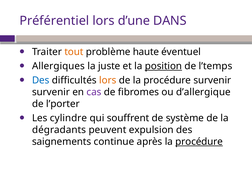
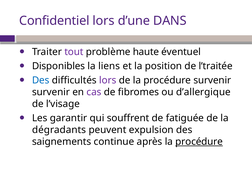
Préférentiel: Préférentiel -> Confidentiel
tout colour: orange -> purple
Allergiques: Allergiques -> Disponibles
juste: juste -> liens
position underline: present -> none
l’temps: l’temps -> l’traitée
lors at (108, 80) colour: orange -> purple
l’porter: l’porter -> l’visage
cylindre: cylindre -> garantir
système: système -> fatiguée
